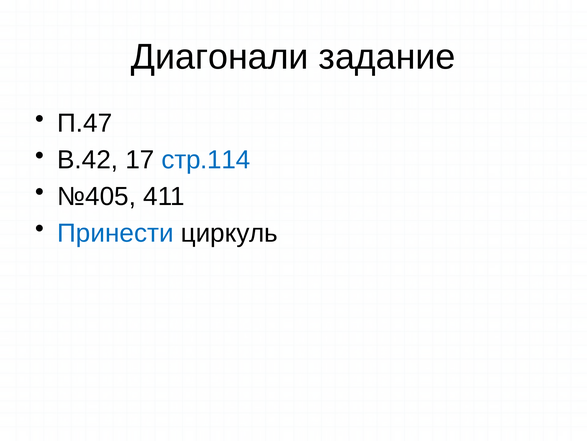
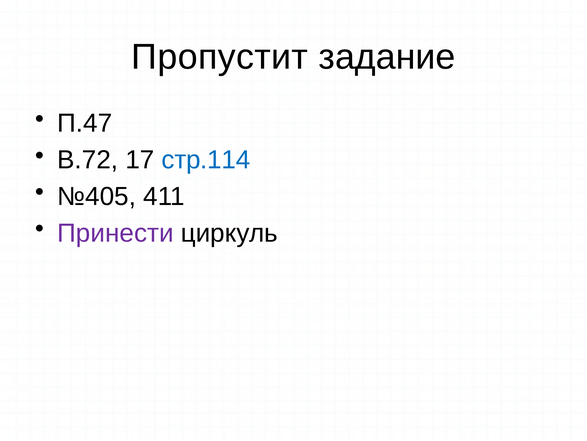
Диагонали: Диагонали -> Пропустит
В.42: В.42 -> В.72
Принести colour: blue -> purple
